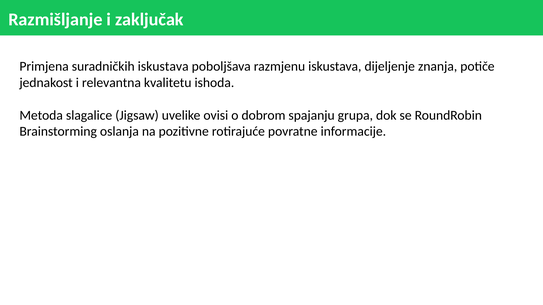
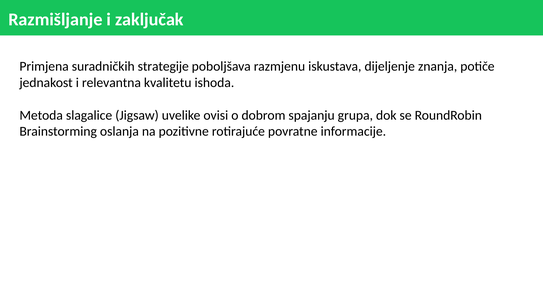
suradničkih iskustava: iskustava -> strategije
